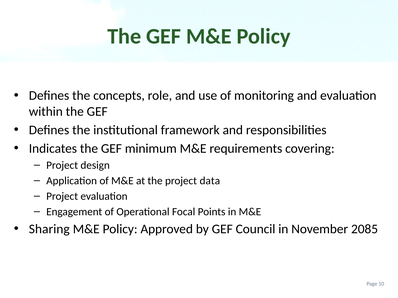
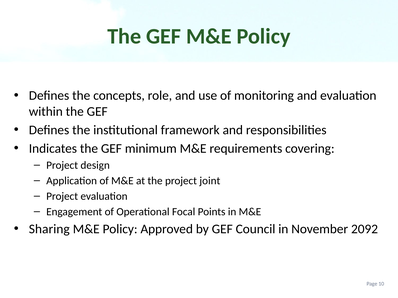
data: data -> joint
2085: 2085 -> 2092
